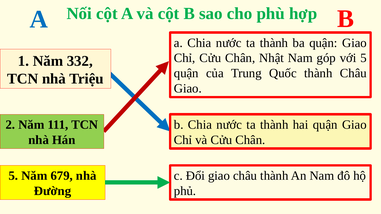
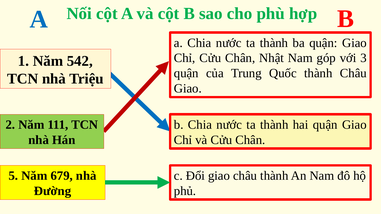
với 5: 5 -> 3
332: 332 -> 542
